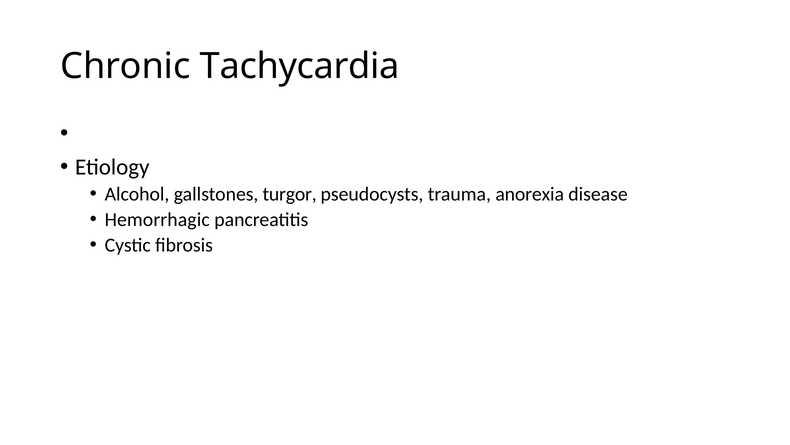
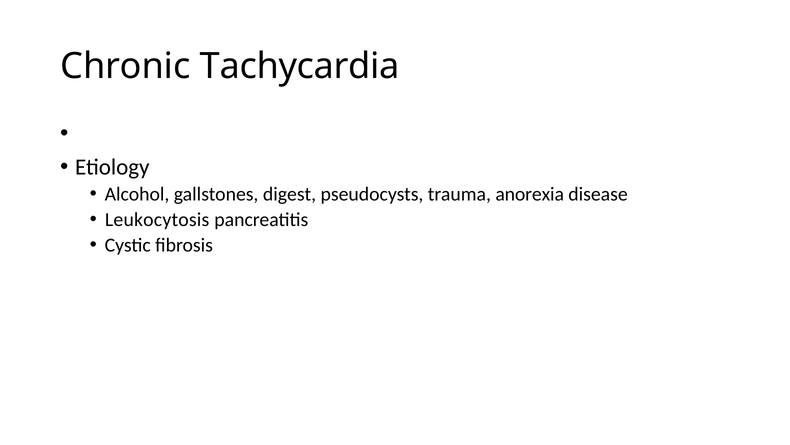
turgor: turgor -> digest
Hemorrhagic: Hemorrhagic -> Leukocytosis
